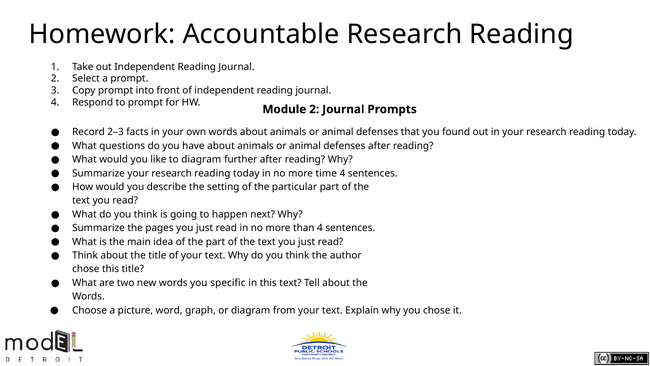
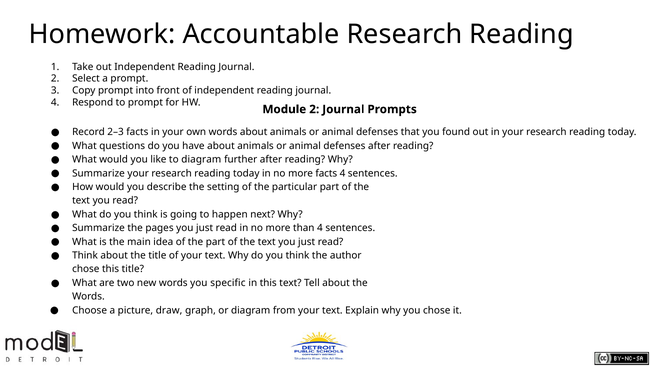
more time: time -> facts
word: word -> draw
